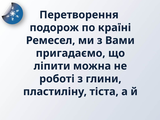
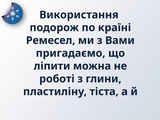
Перетворення: Перетворення -> Використання
